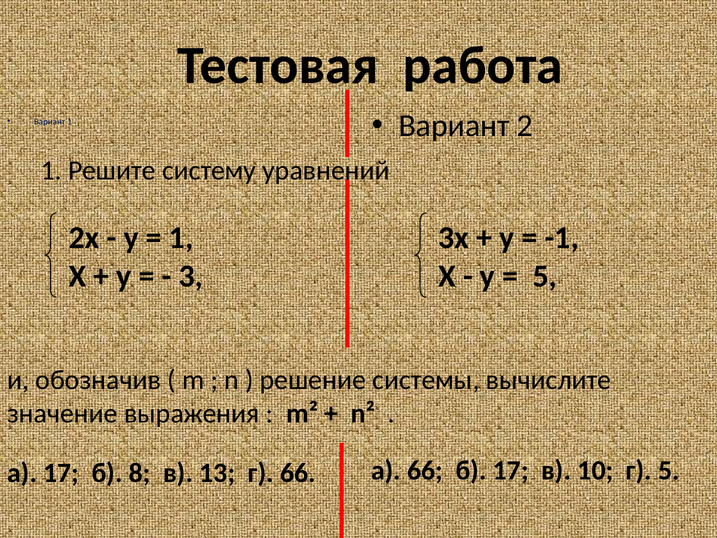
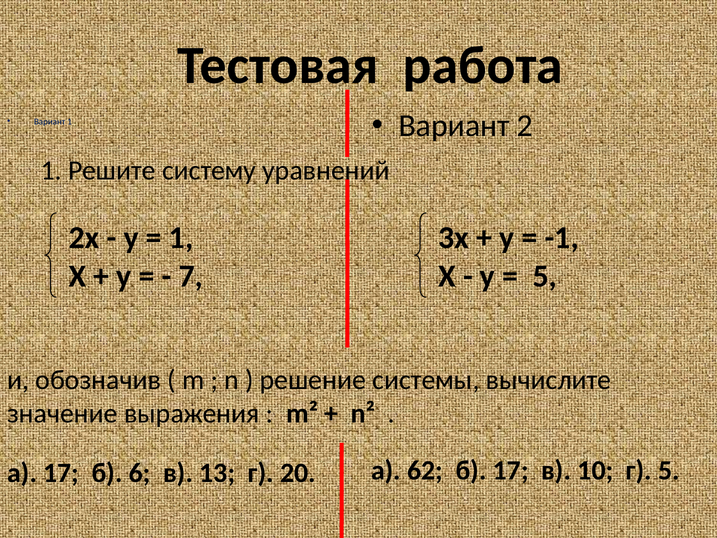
3: 3 -> 7
8: 8 -> 6
г 66: 66 -> 20
а 66: 66 -> 62
